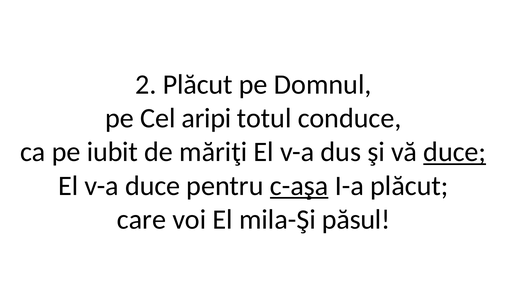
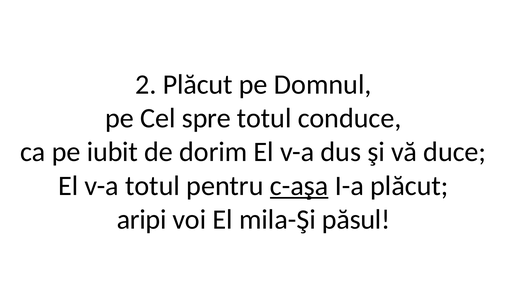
aripi: aripi -> spre
măriţi: măriţi -> dorim
duce at (455, 152) underline: present -> none
v-a duce: duce -> totul
care: care -> aripi
